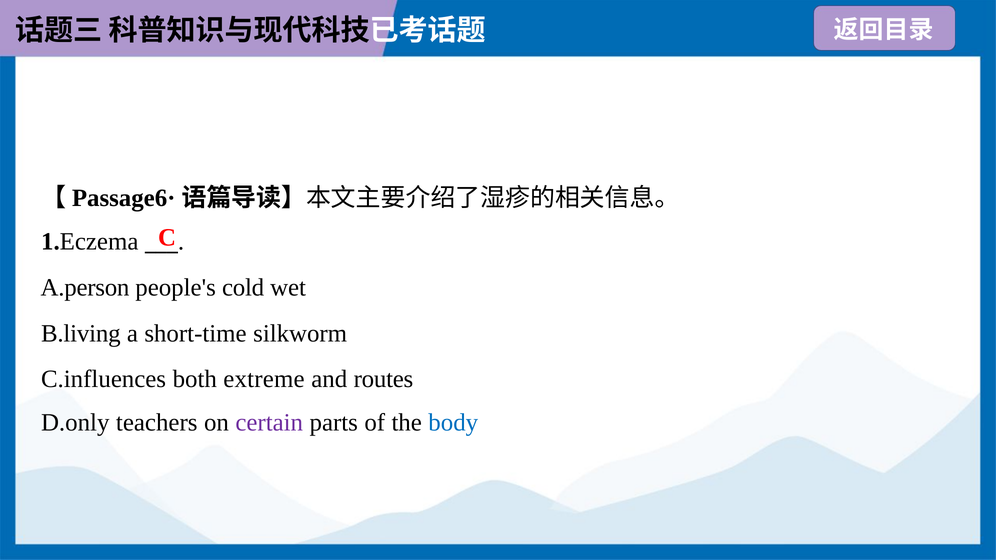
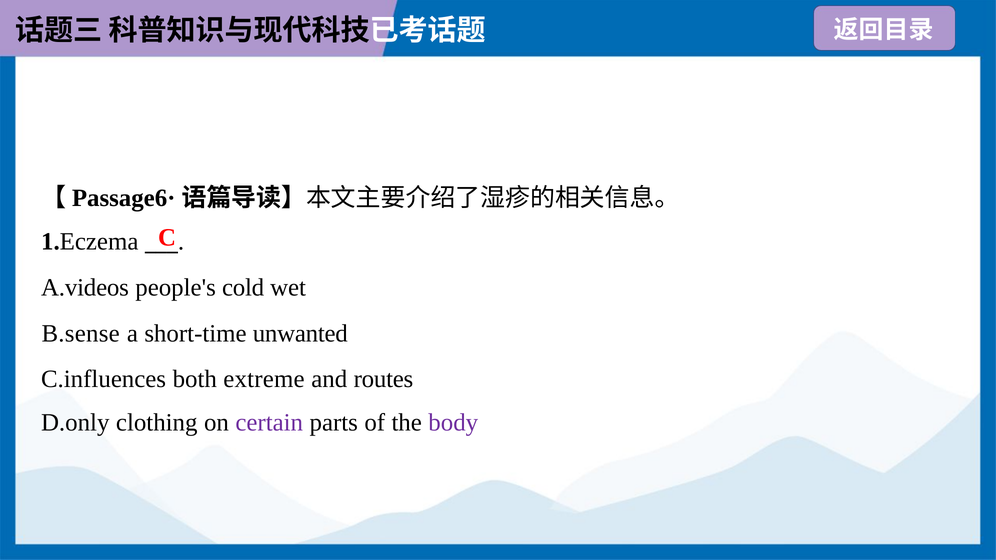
A.person: A.person -> A.videos
B.living: B.living -> B.sense
silkworm: silkworm -> unwanted
teachers: teachers -> clothing
body colour: blue -> purple
